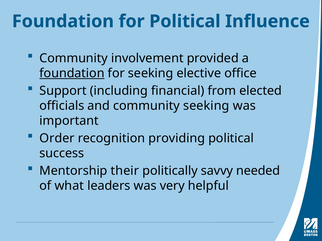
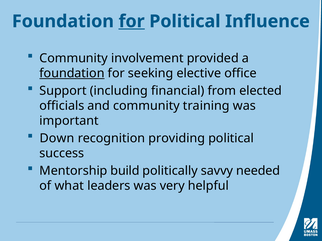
for at (132, 21) underline: none -> present
community seeking: seeking -> training
Order: Order -> Down
their: their -> build
